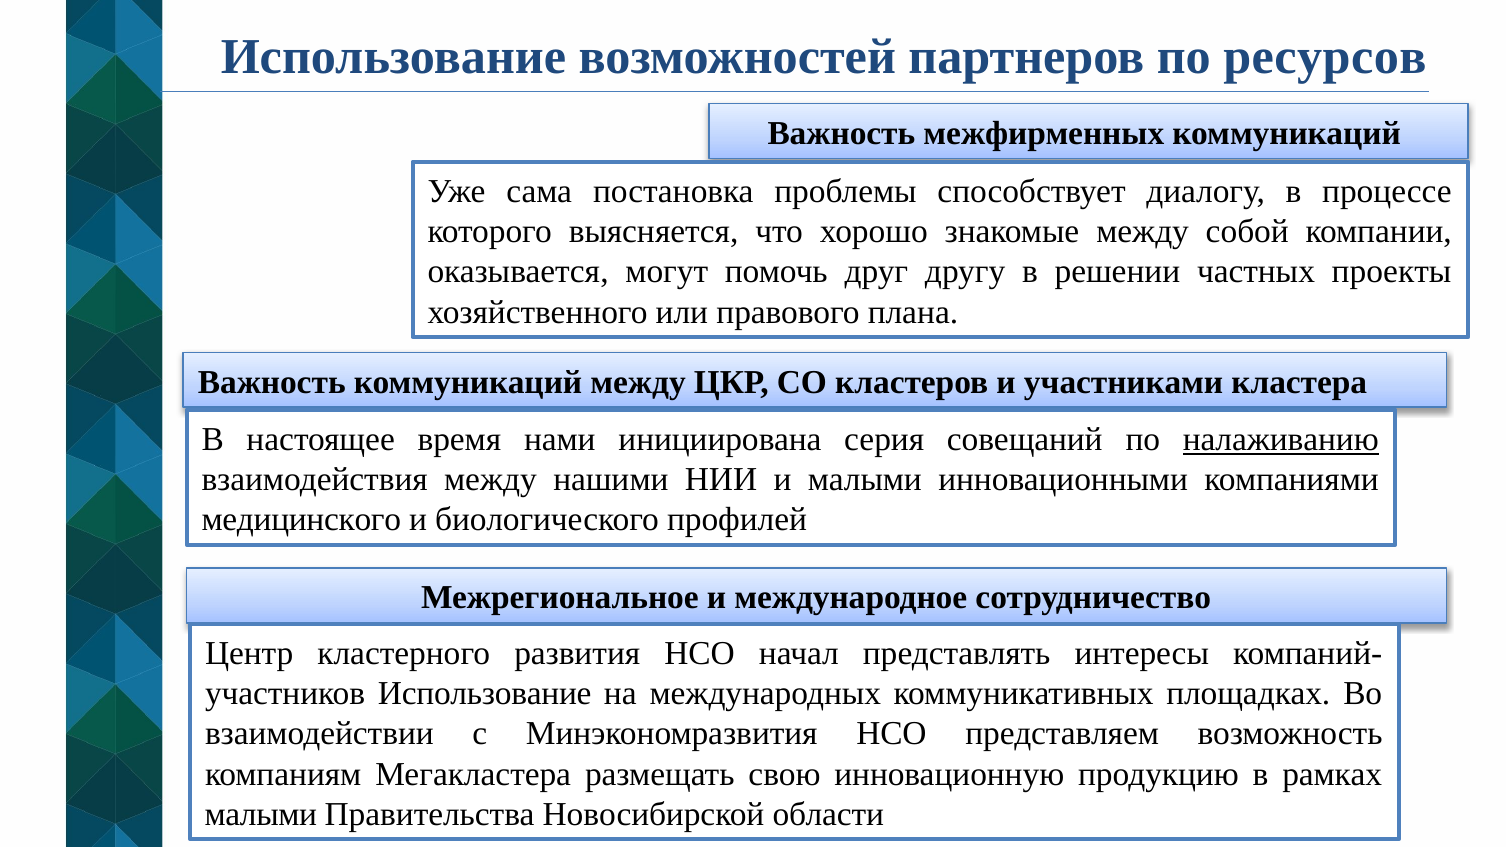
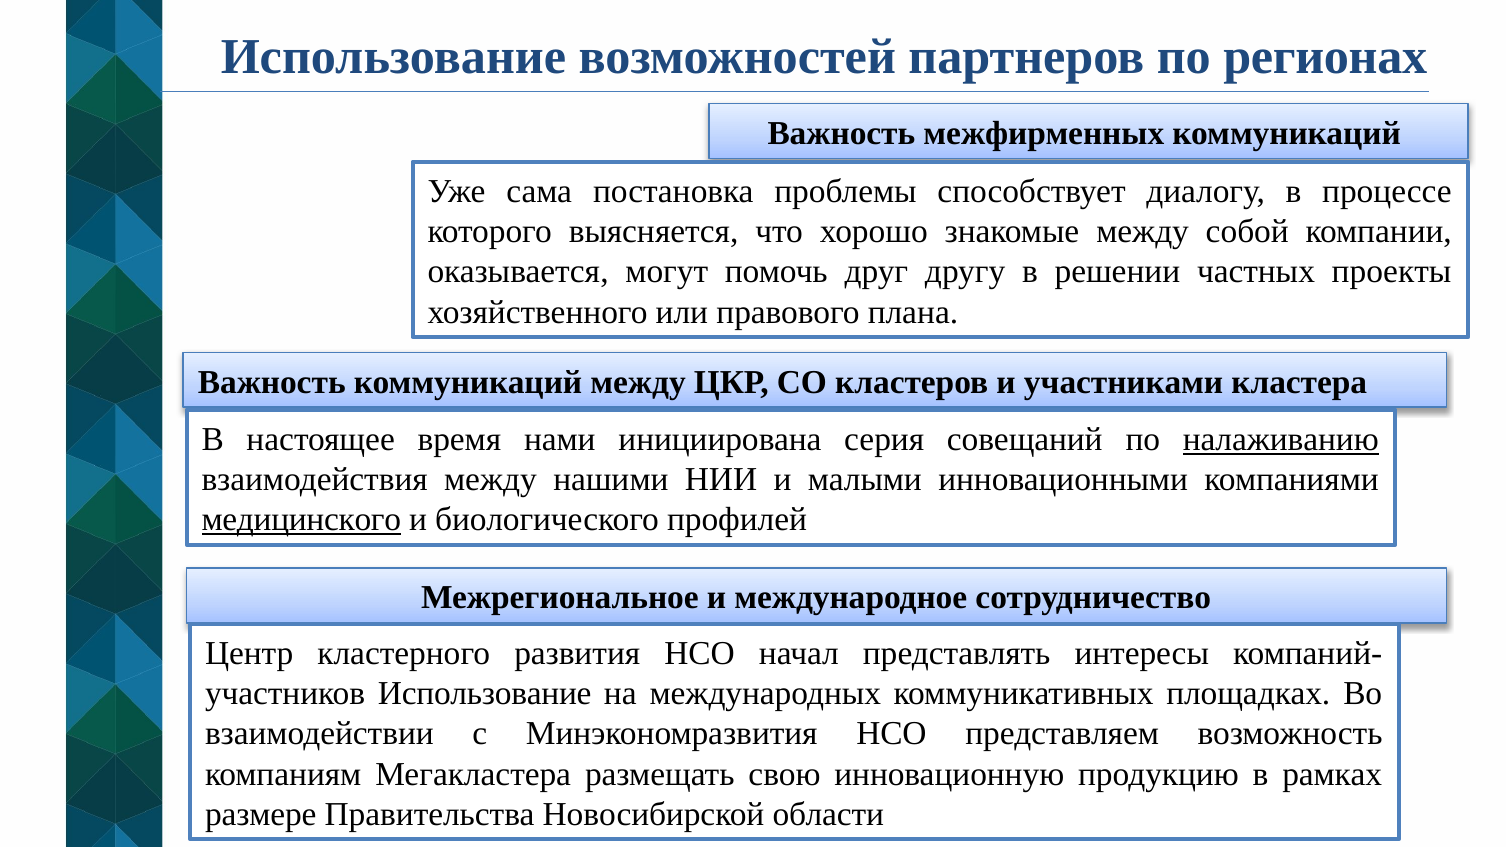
ресурсов: ресурсов -> регионах
медицинского underline: none -> present
малыми at (261, 814): малыми -> размере
